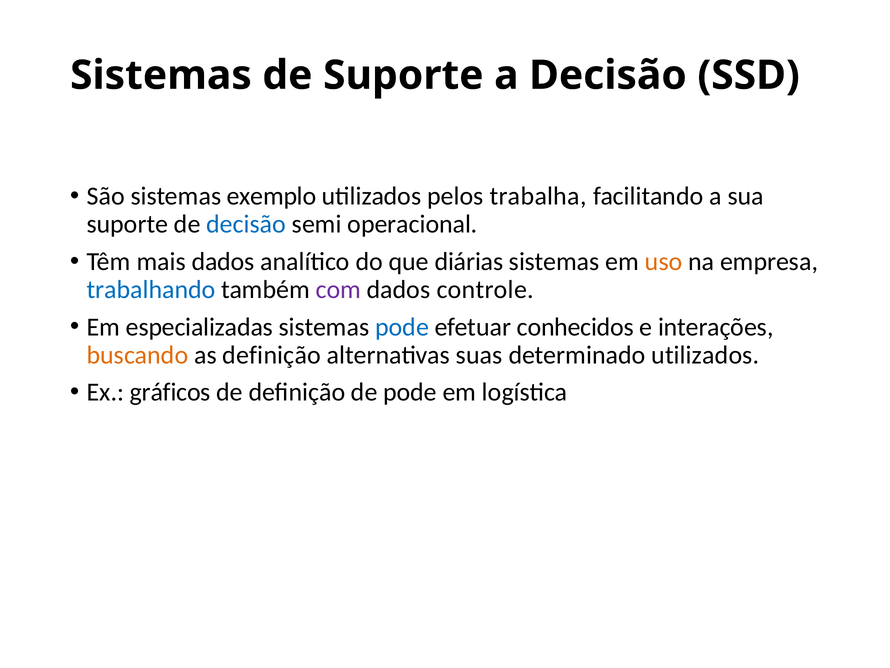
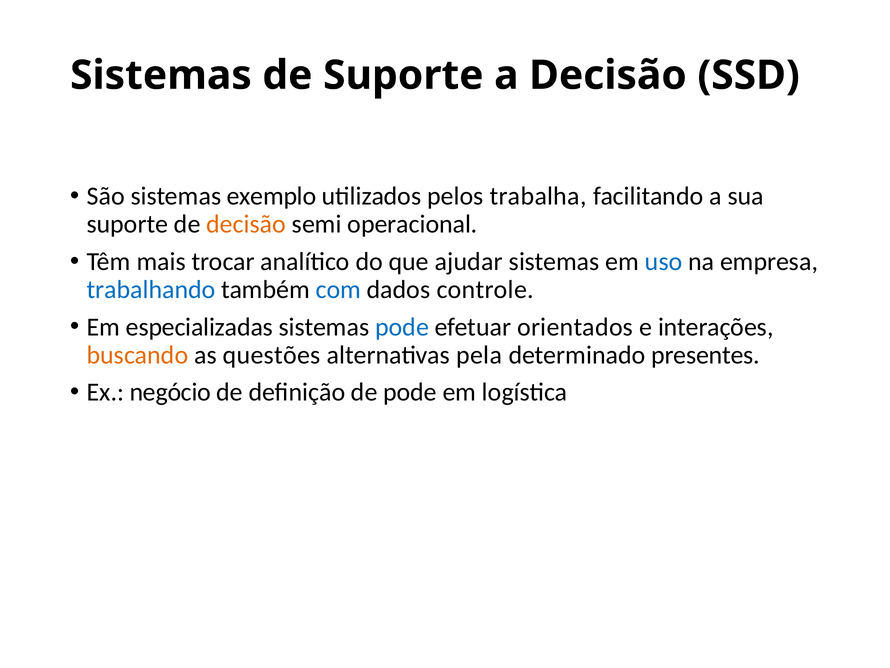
decisão at (246, 224) colour: blue -> orange
mais dados: dados -> trocar
diárias: diárias -> ajudar
uso colour: orange -> blue
com colour: purple -> blue
conhecidos: conhecidos -> orientados
as definição: definição -> questões
suas: suas -> pela
determinado utilizados: utilizados -> presentes
gráficos: gráficos -> negócio
